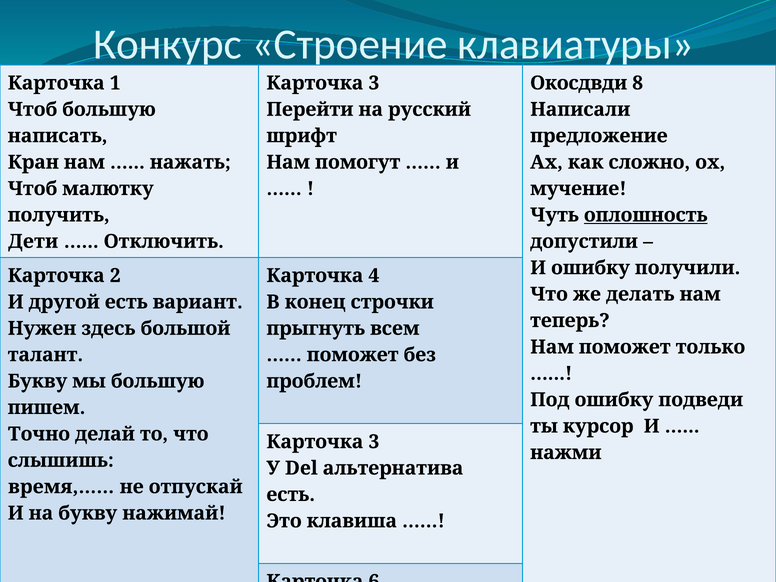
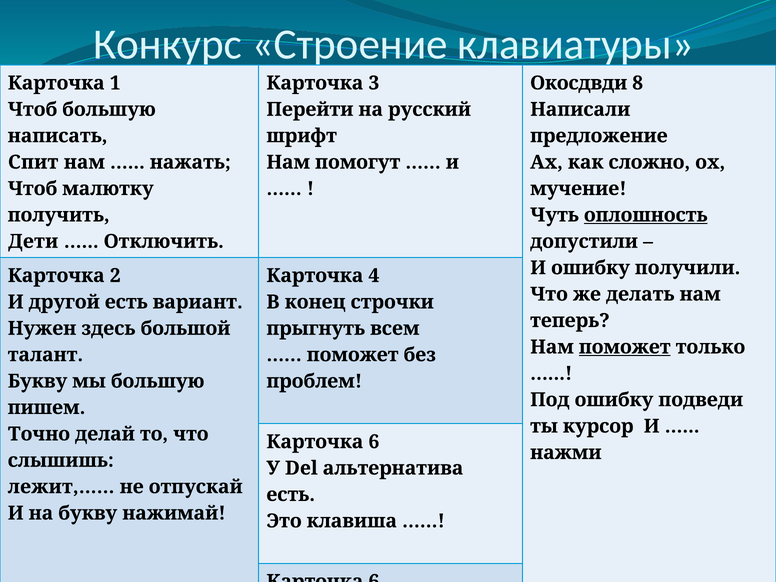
Кран: Кран -> Спит
поможет at (625, 347) underline: none -> present
3 at (374, 442): 3 -> 6
время,……: время,…… -> лежит,……
